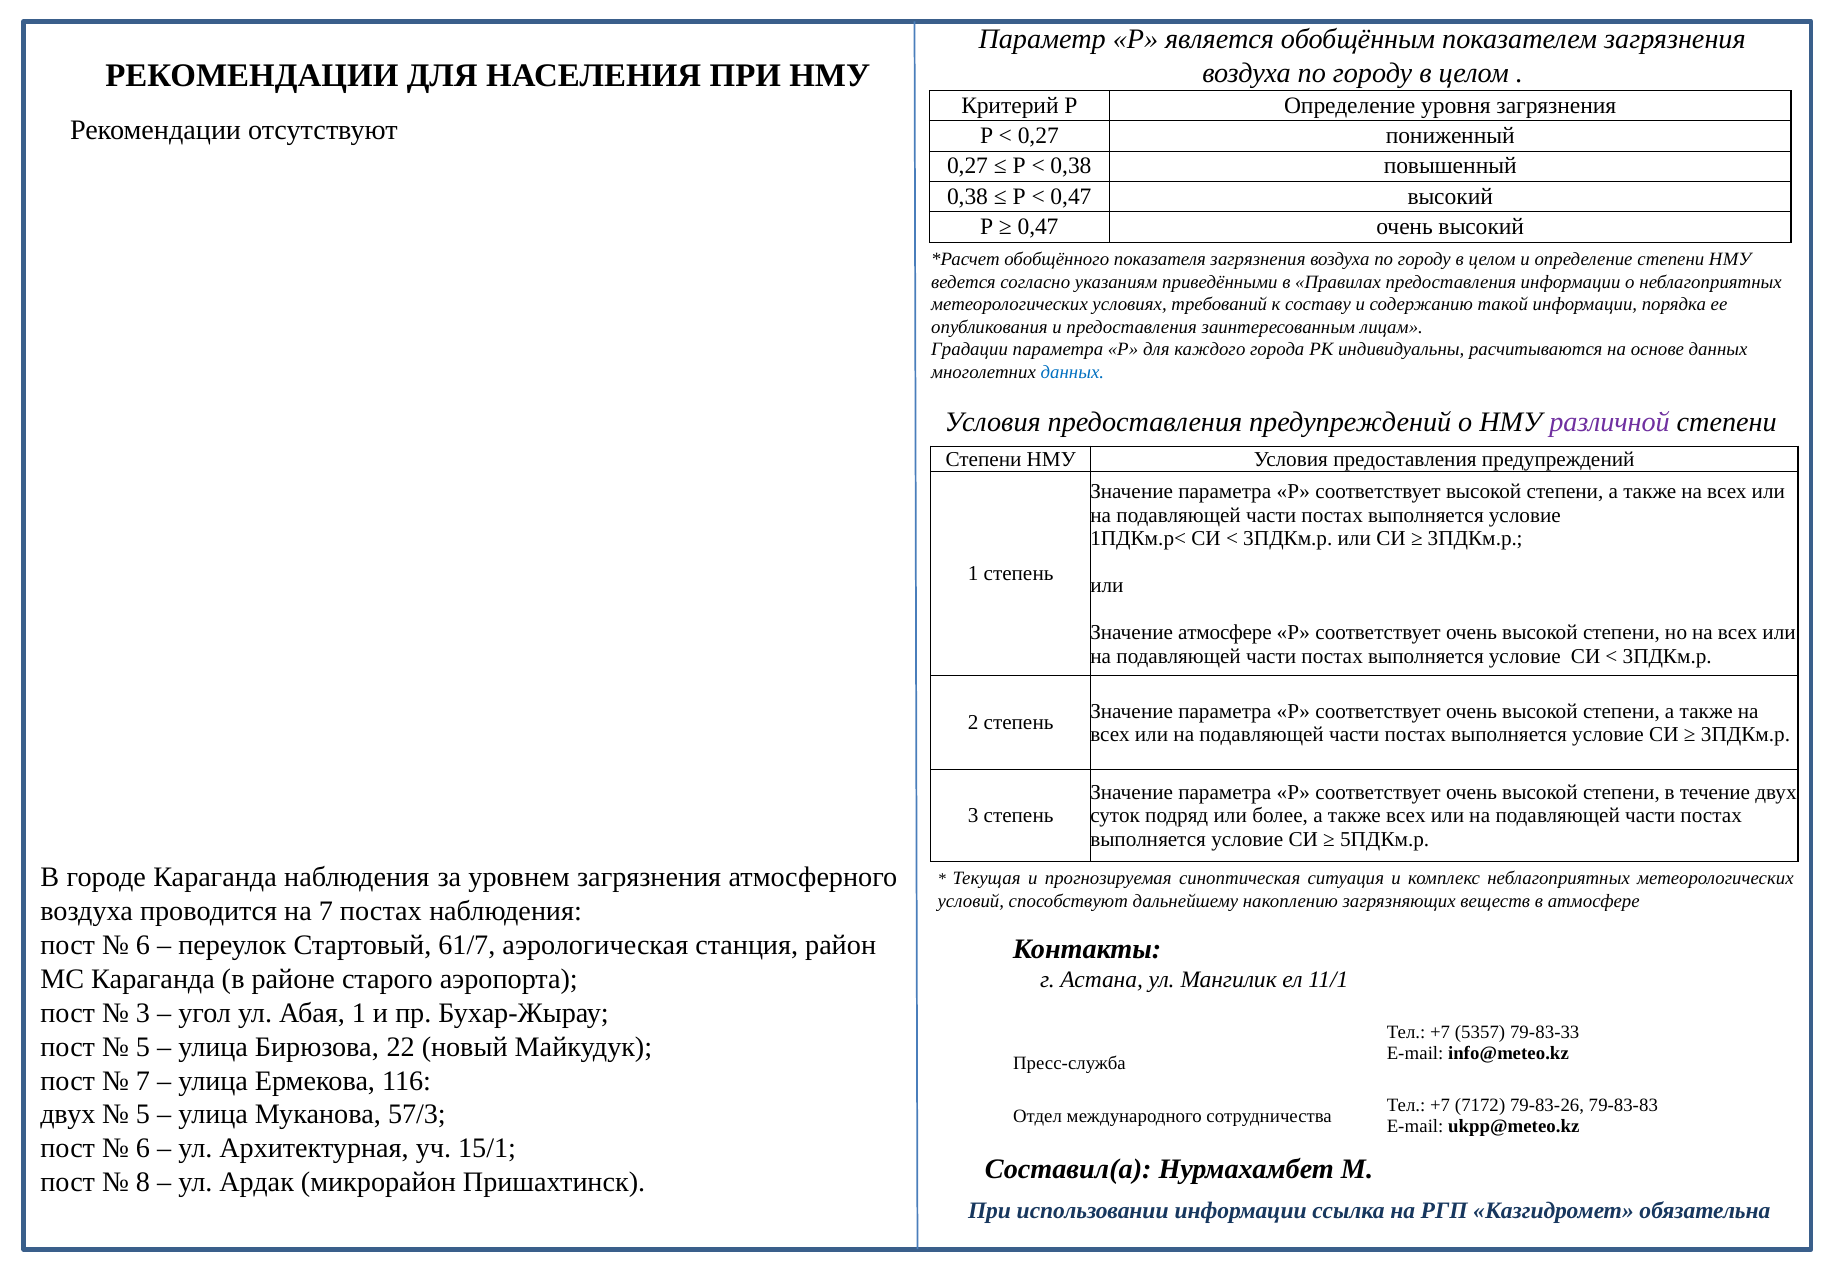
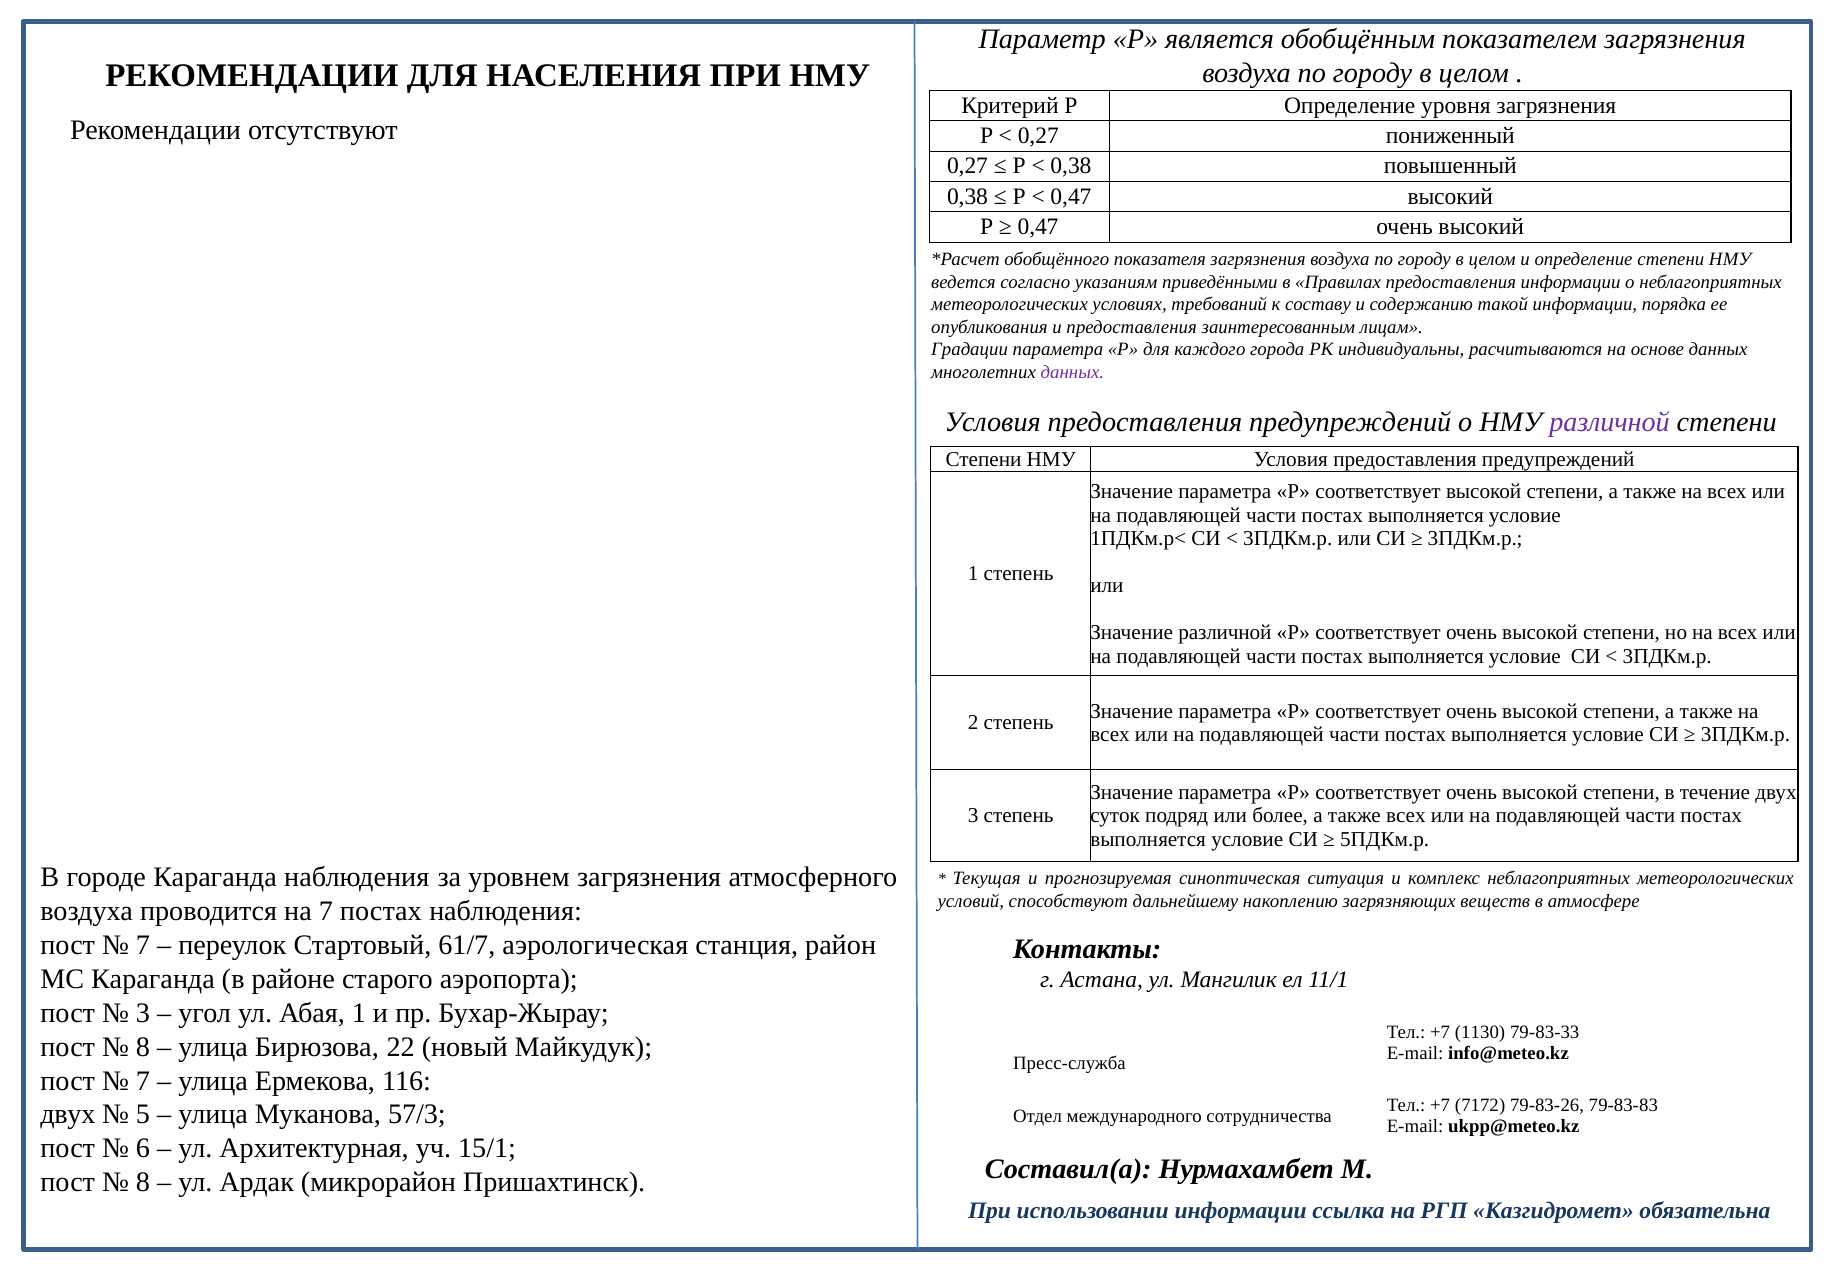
данных at (1072, 372) colour: blue -> purple
Значение атмосфере: атмосфере -> различной
6 at (143, 945): 6 -> 7
5357: 5357 -> 1130
5 at (143, 1046): 5 -> 8
